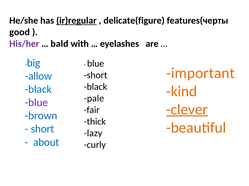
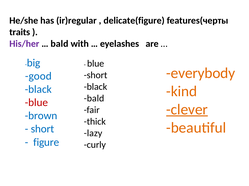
ir)regular underline: present -> none
good: good -> traits
important: important -> everybody
allow: allow -> good
pale at (94, 99): pale -> bald
blue at (37, 103) colour: purple -> red
about: about -> figure
